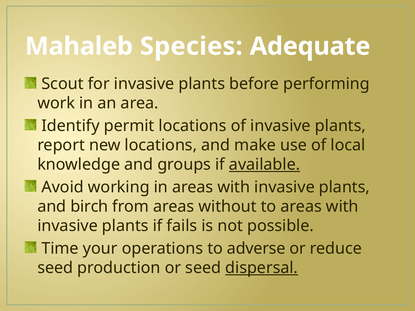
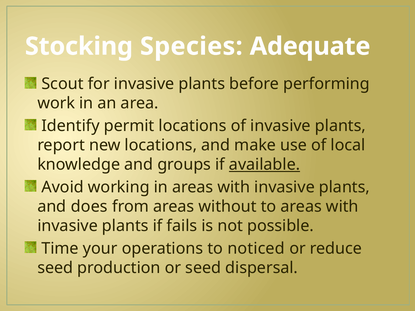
Mahaleb: Mahaleb -> Stocking
birch: birch -> does
adverse: adverse -> noticed
dispersal underline: present -> none
